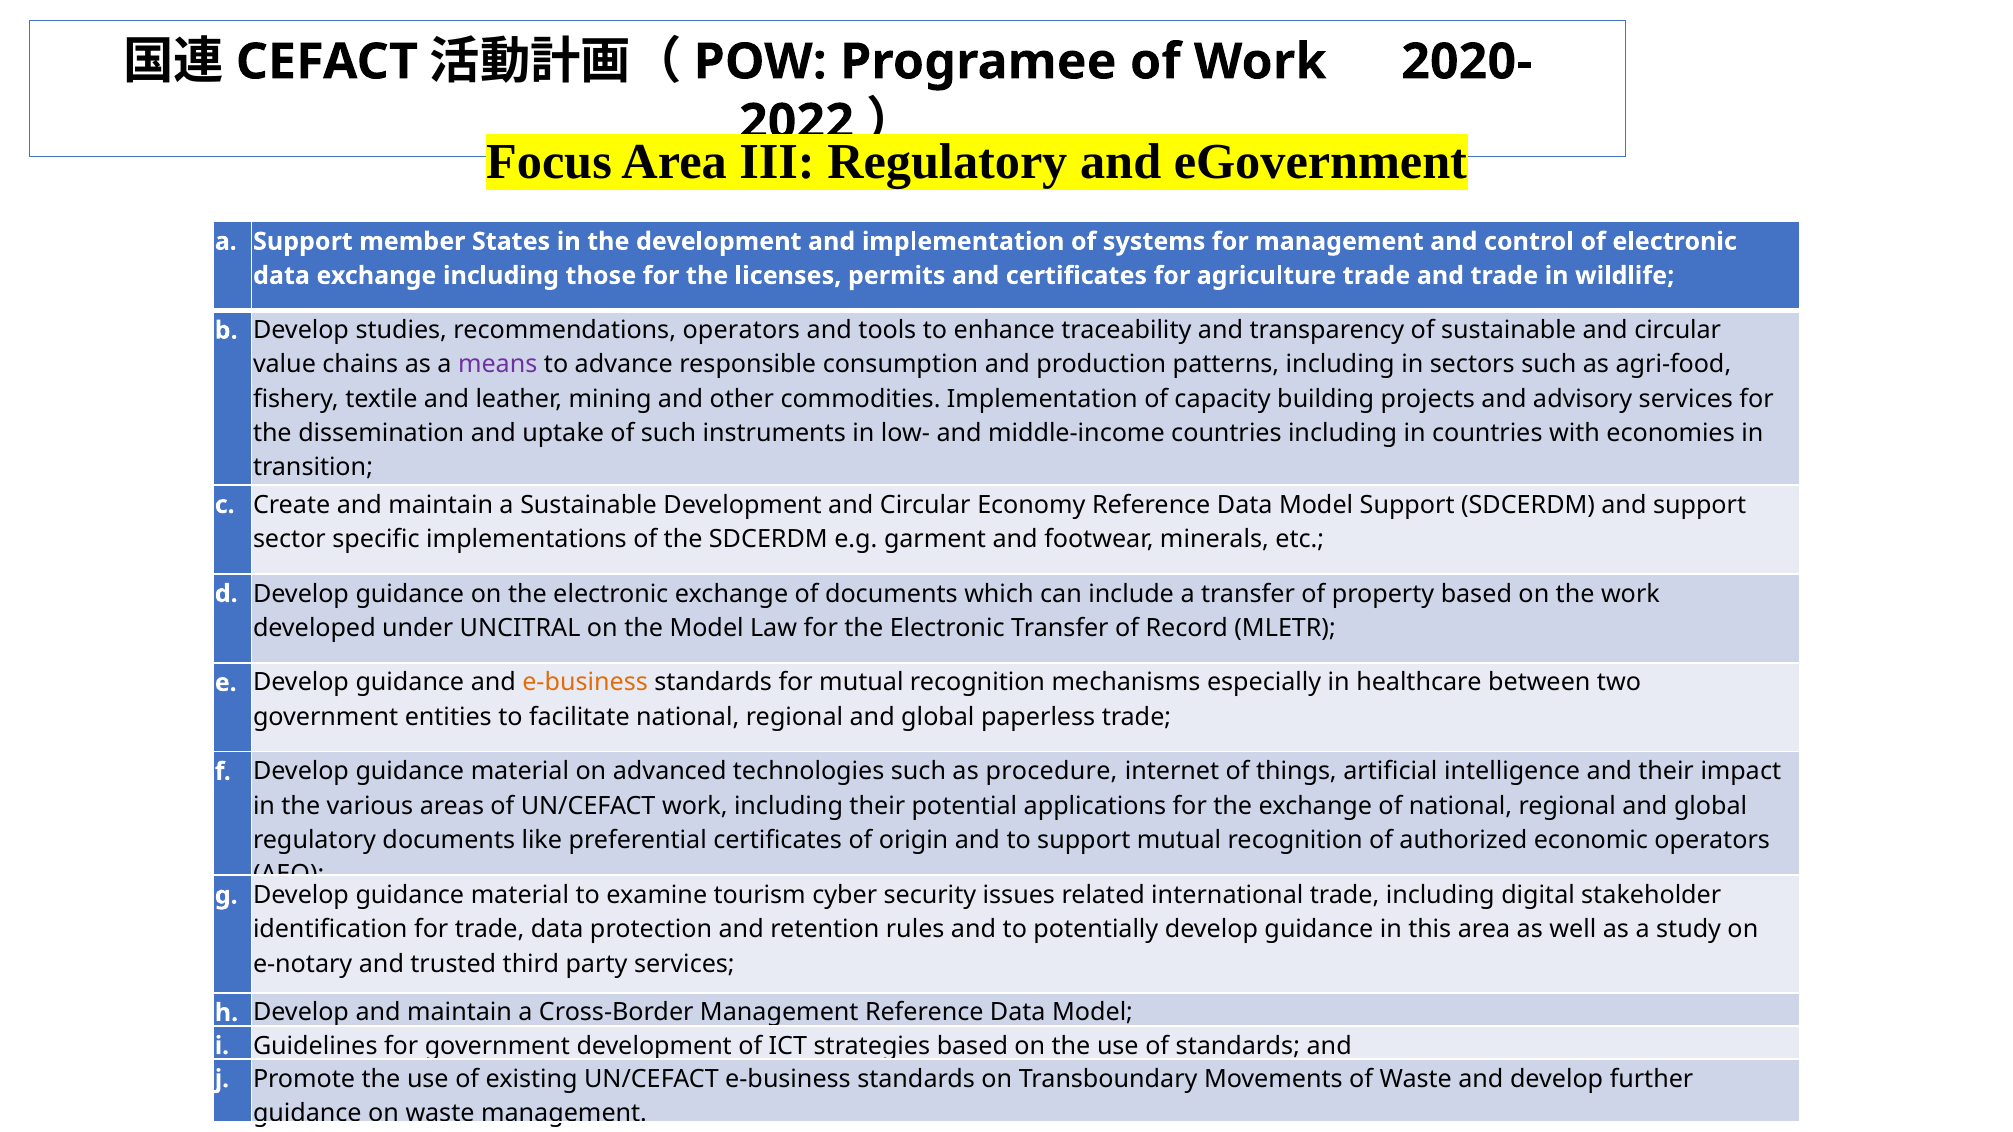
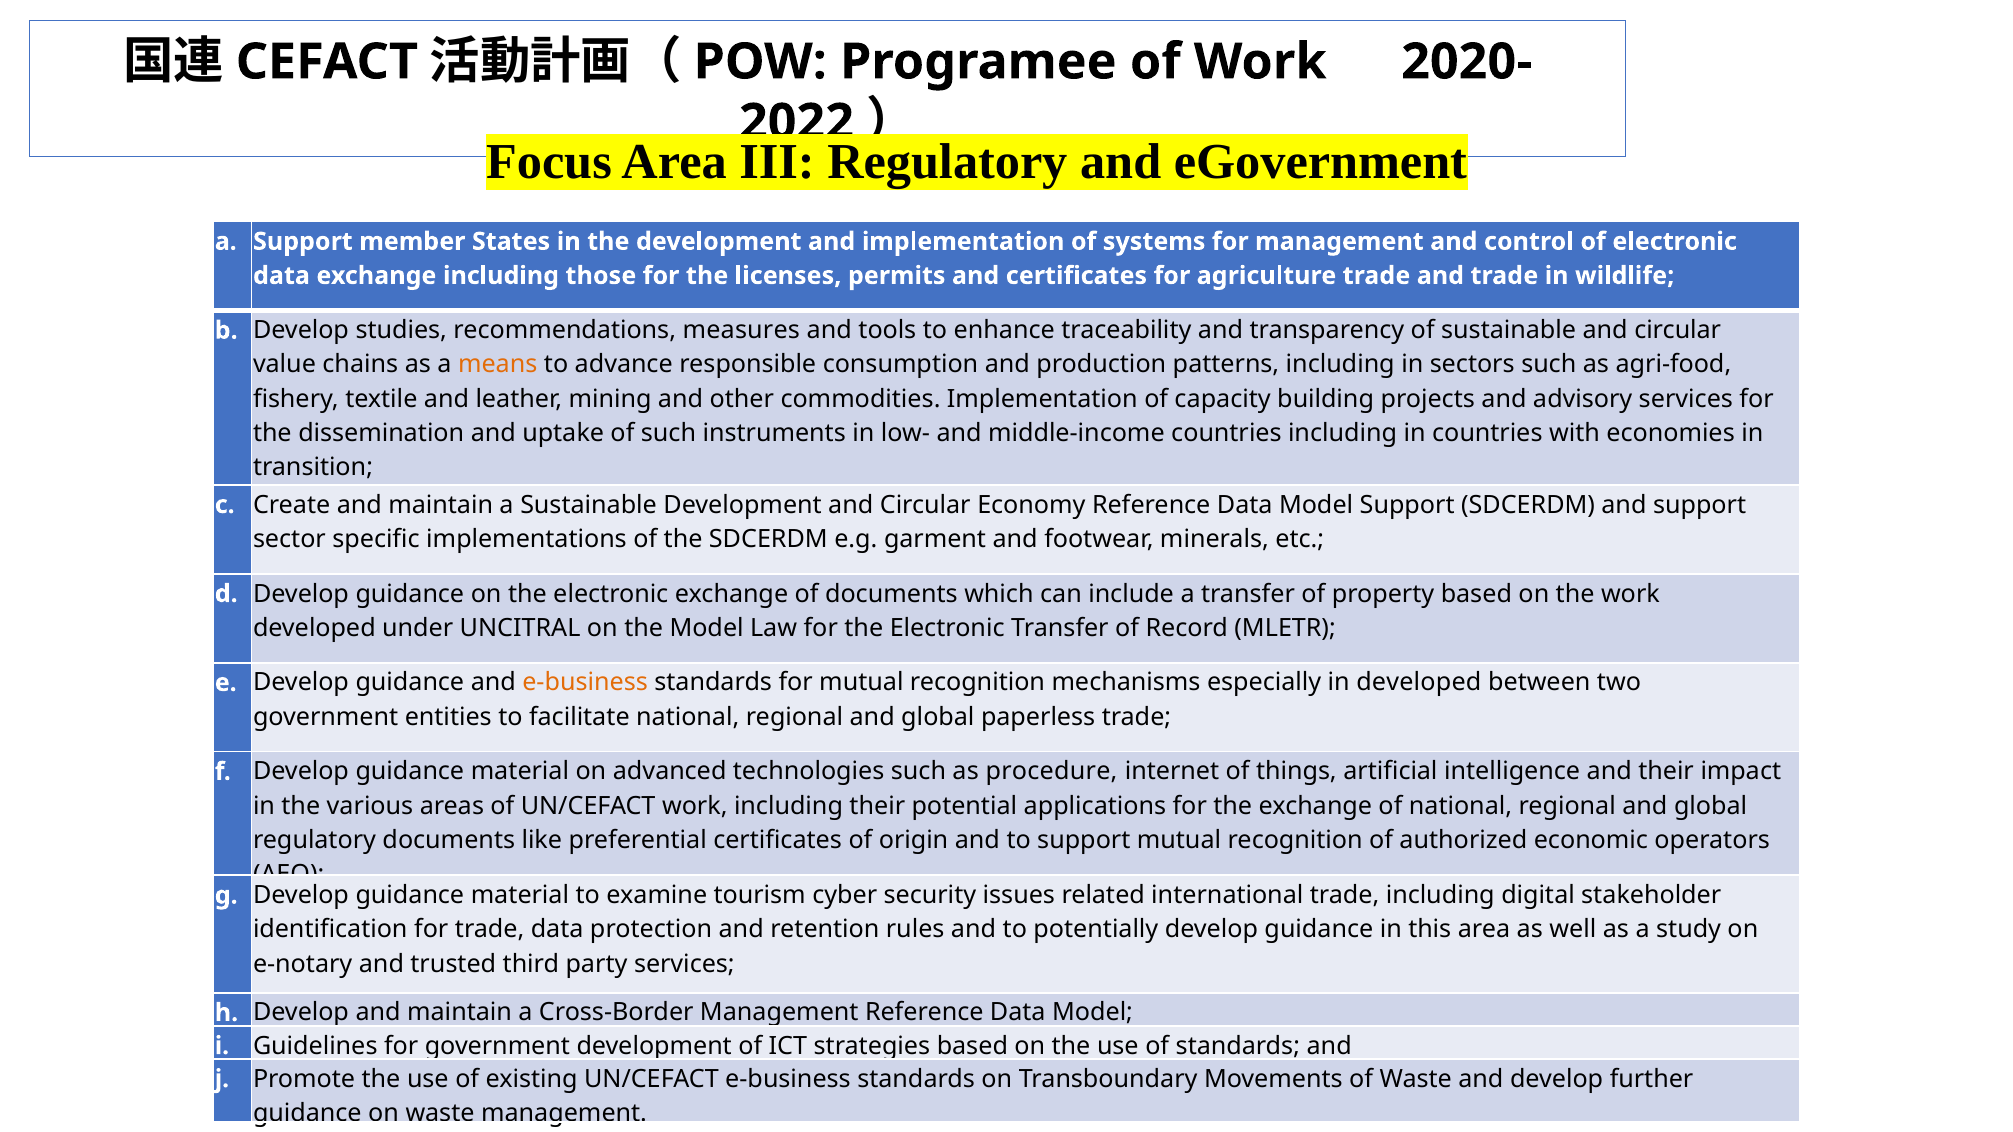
recommendations operators: operators -> measures
means colour: purple -> orange
in healthcare: healthcare -> developed
